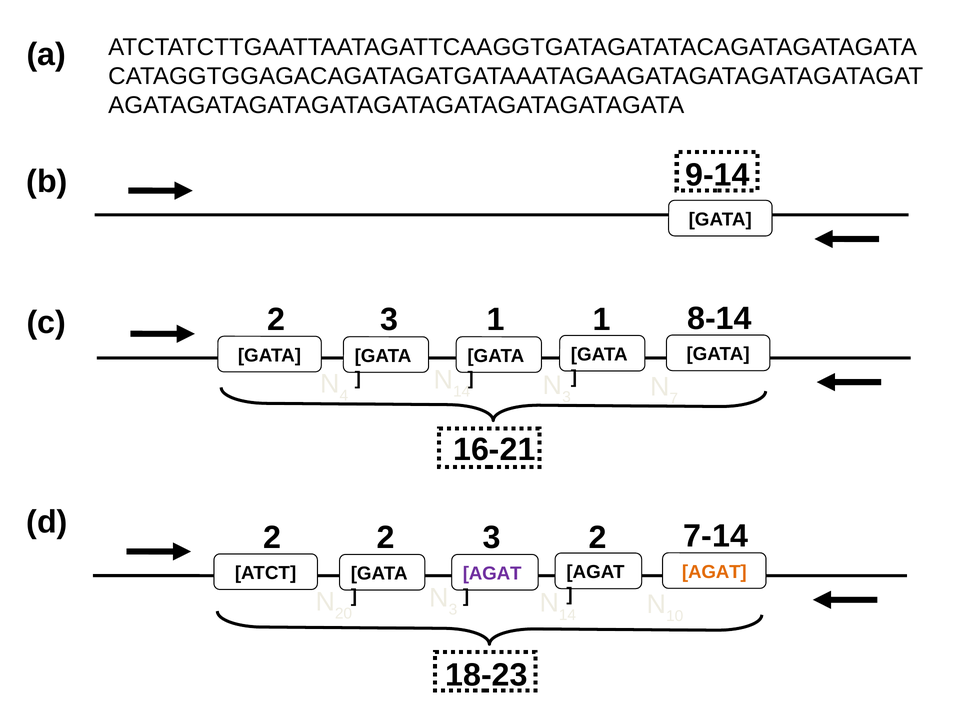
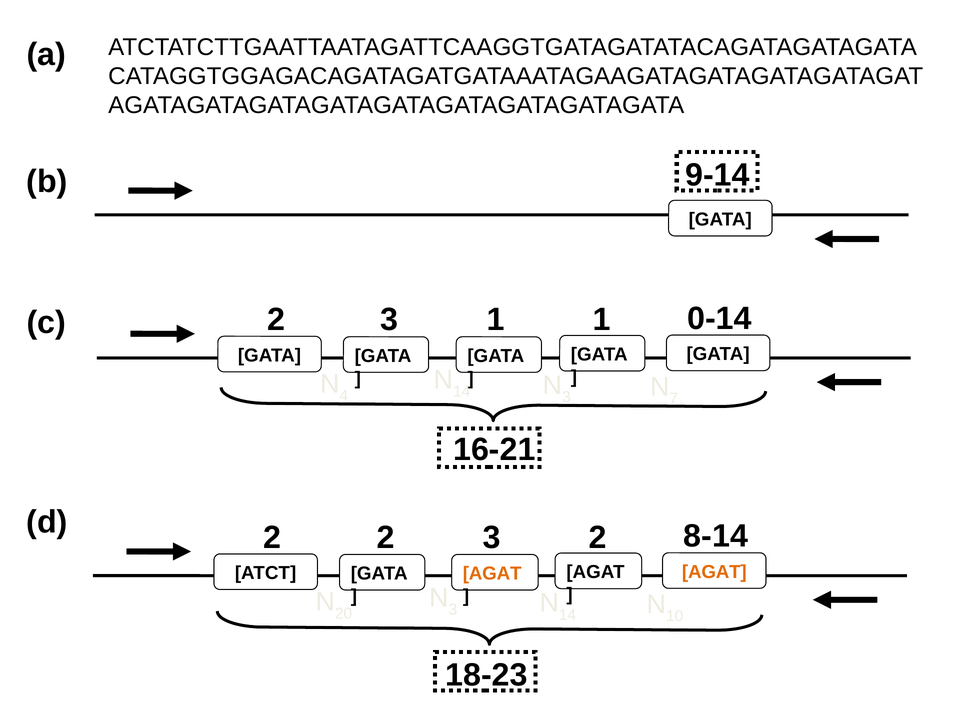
8-14: 8-14 -> 0-14
7-14: 7-14 -> 8-14
AGAT at (492, 574) colour: purple -> orange
